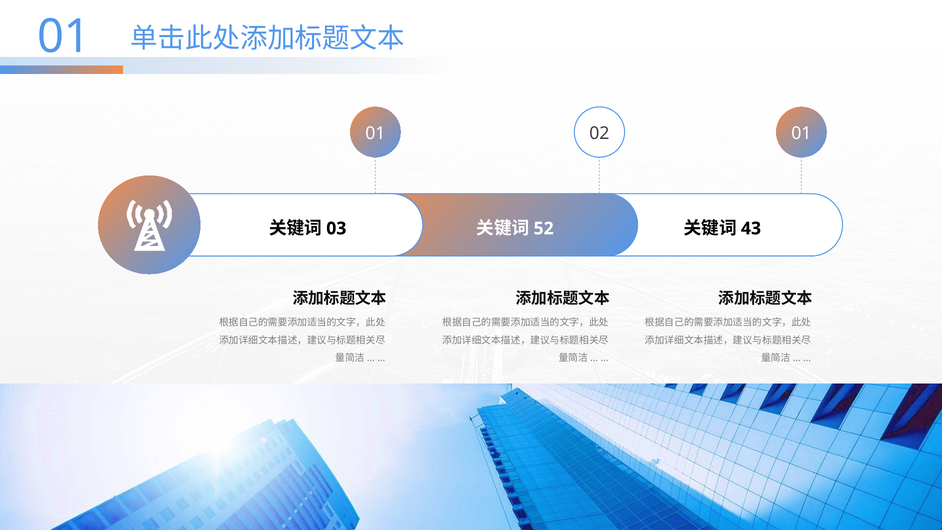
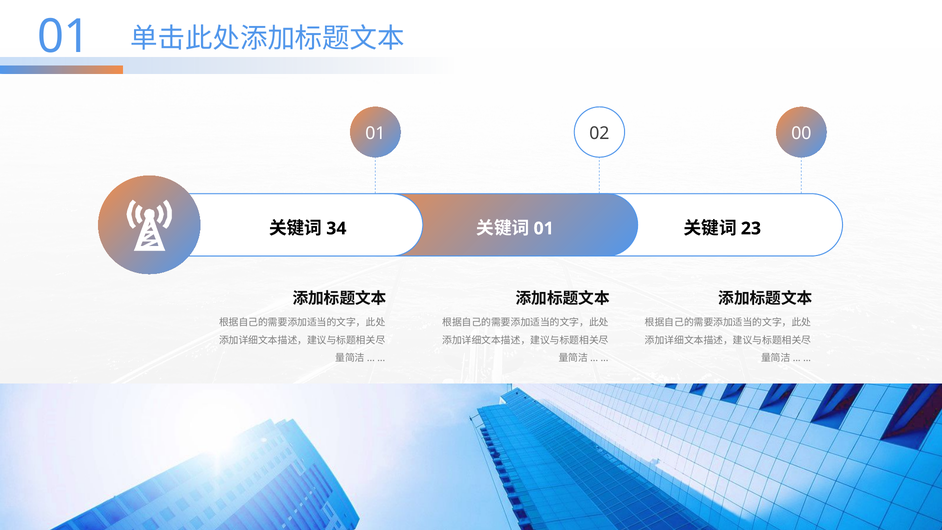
01 at (801, 133): 01 -> 00
03: 03 -> 34
52 at (544, 228): 52 -> 01
43: 43 -> 23
